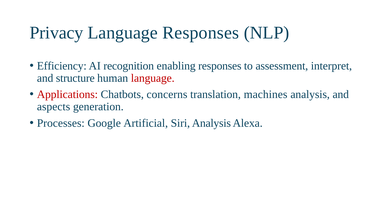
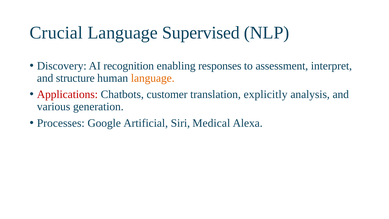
Privacy: Privacy -> Crucial
Language Responses: Responses -> Supervised
Efficiency: Efficiency -> Discovery
language at (153, 78) colour: red -> orange
concerns: concerns -> customer
machines: machines -> explicitly
aspects: aspects -> various
Siri Analysis: Analysis -> Medical
